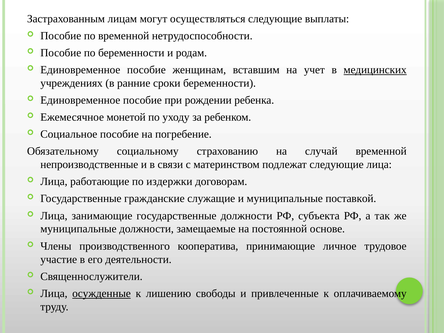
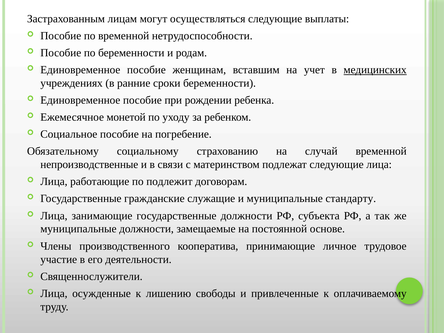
издержки: издержки -> подлежит
поставкой: поставкой -> стандарту
осужденные underline: present -> none
